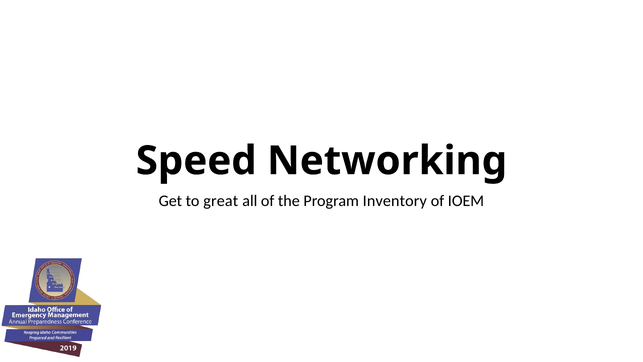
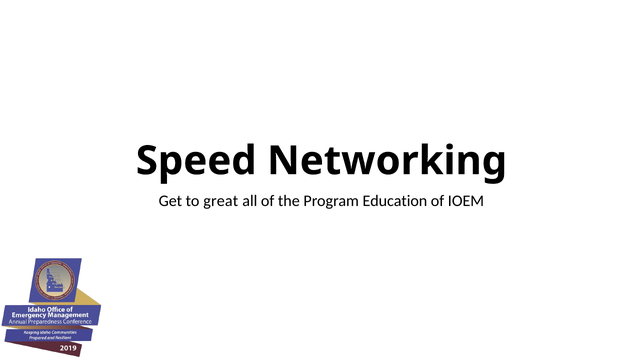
Inventory: Inventory -> Education
